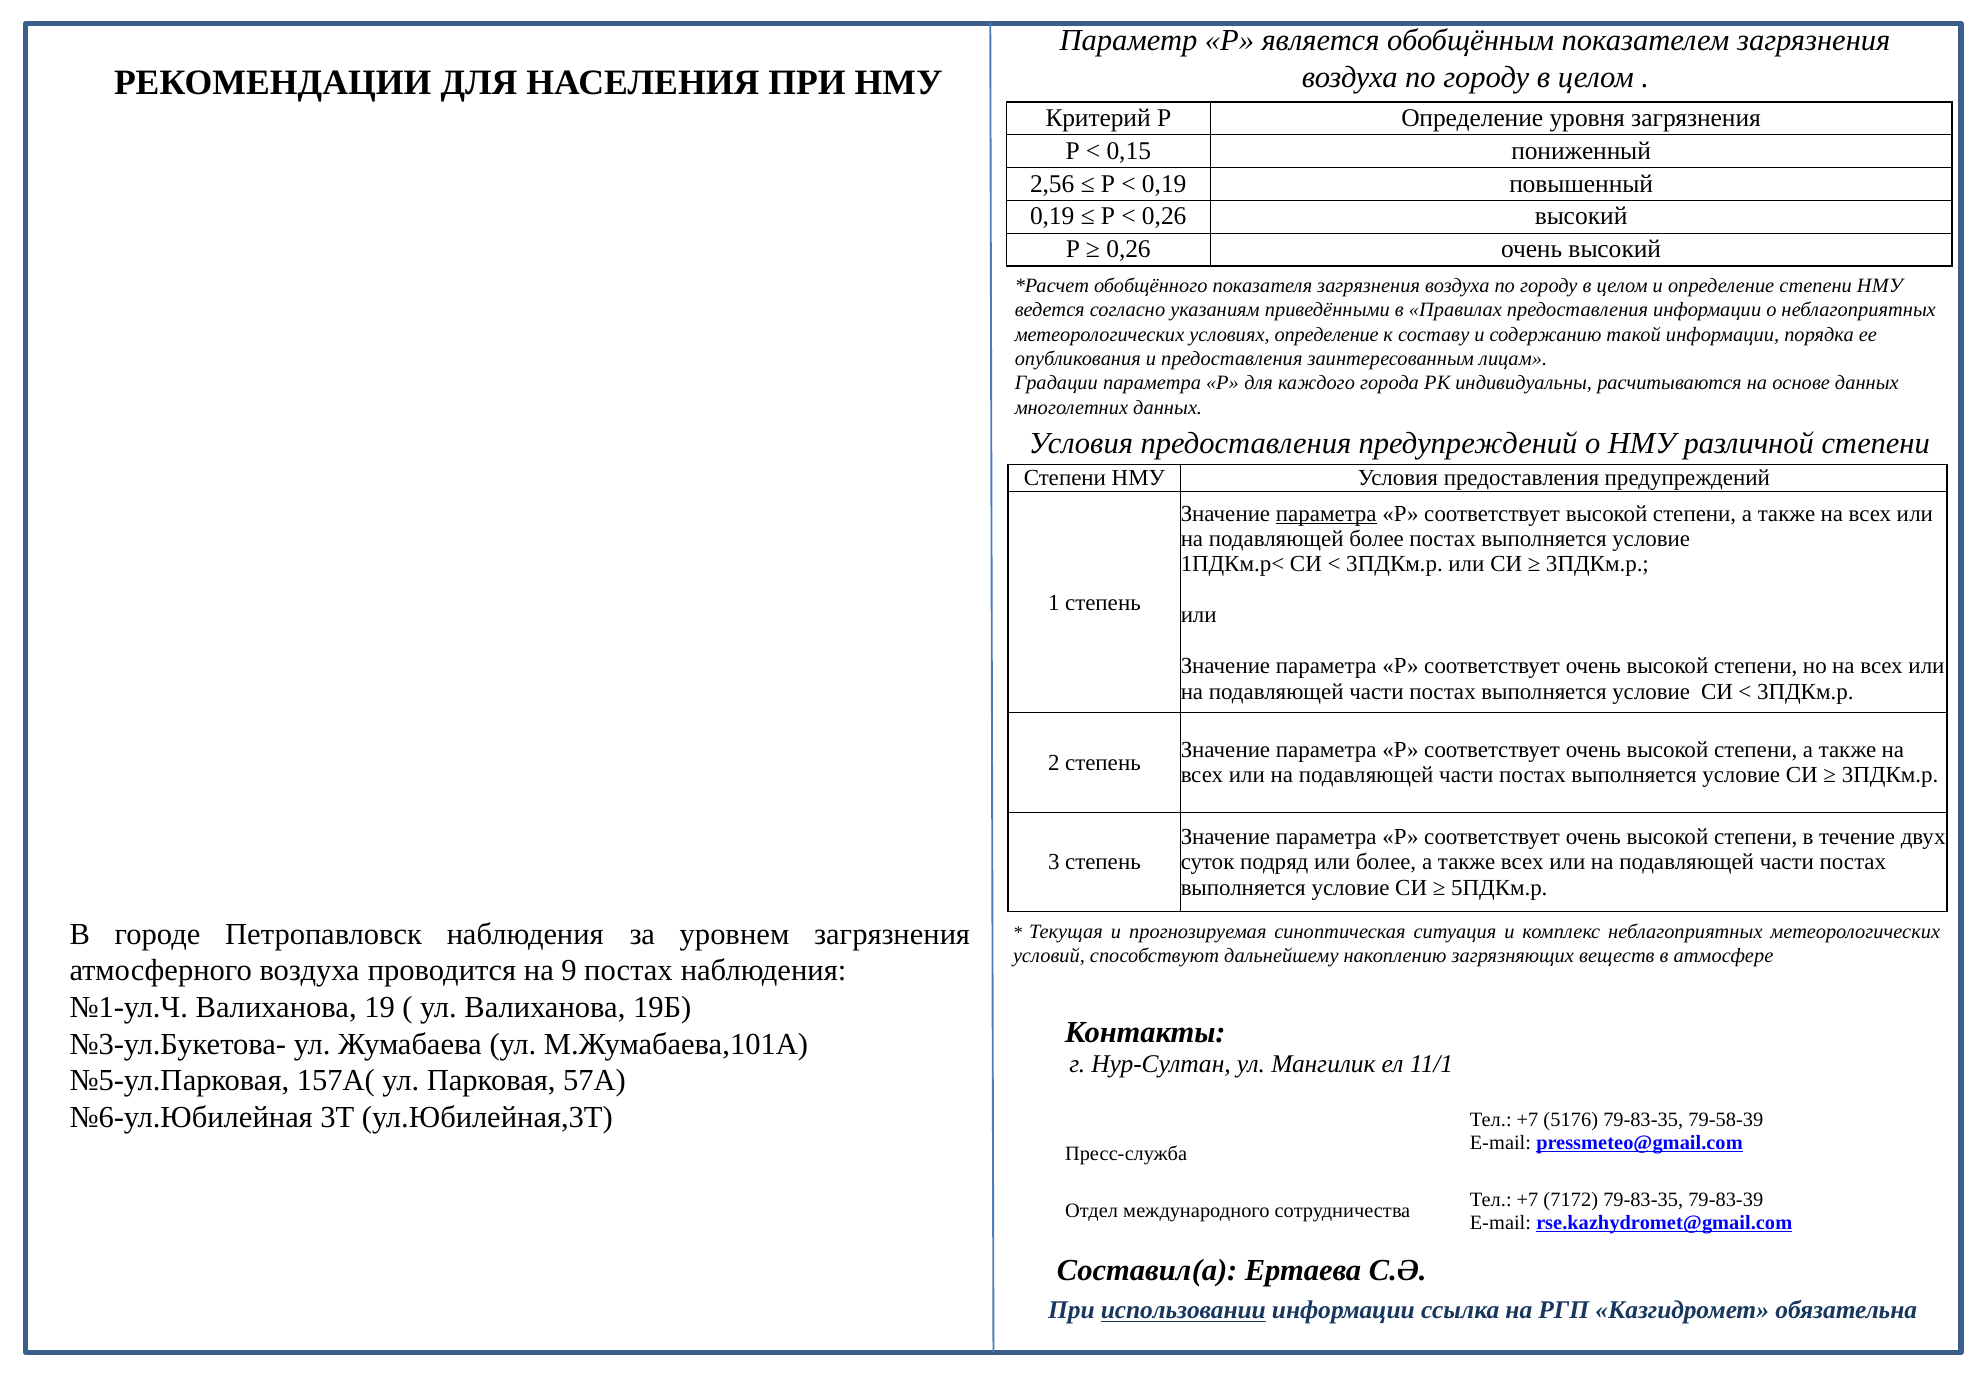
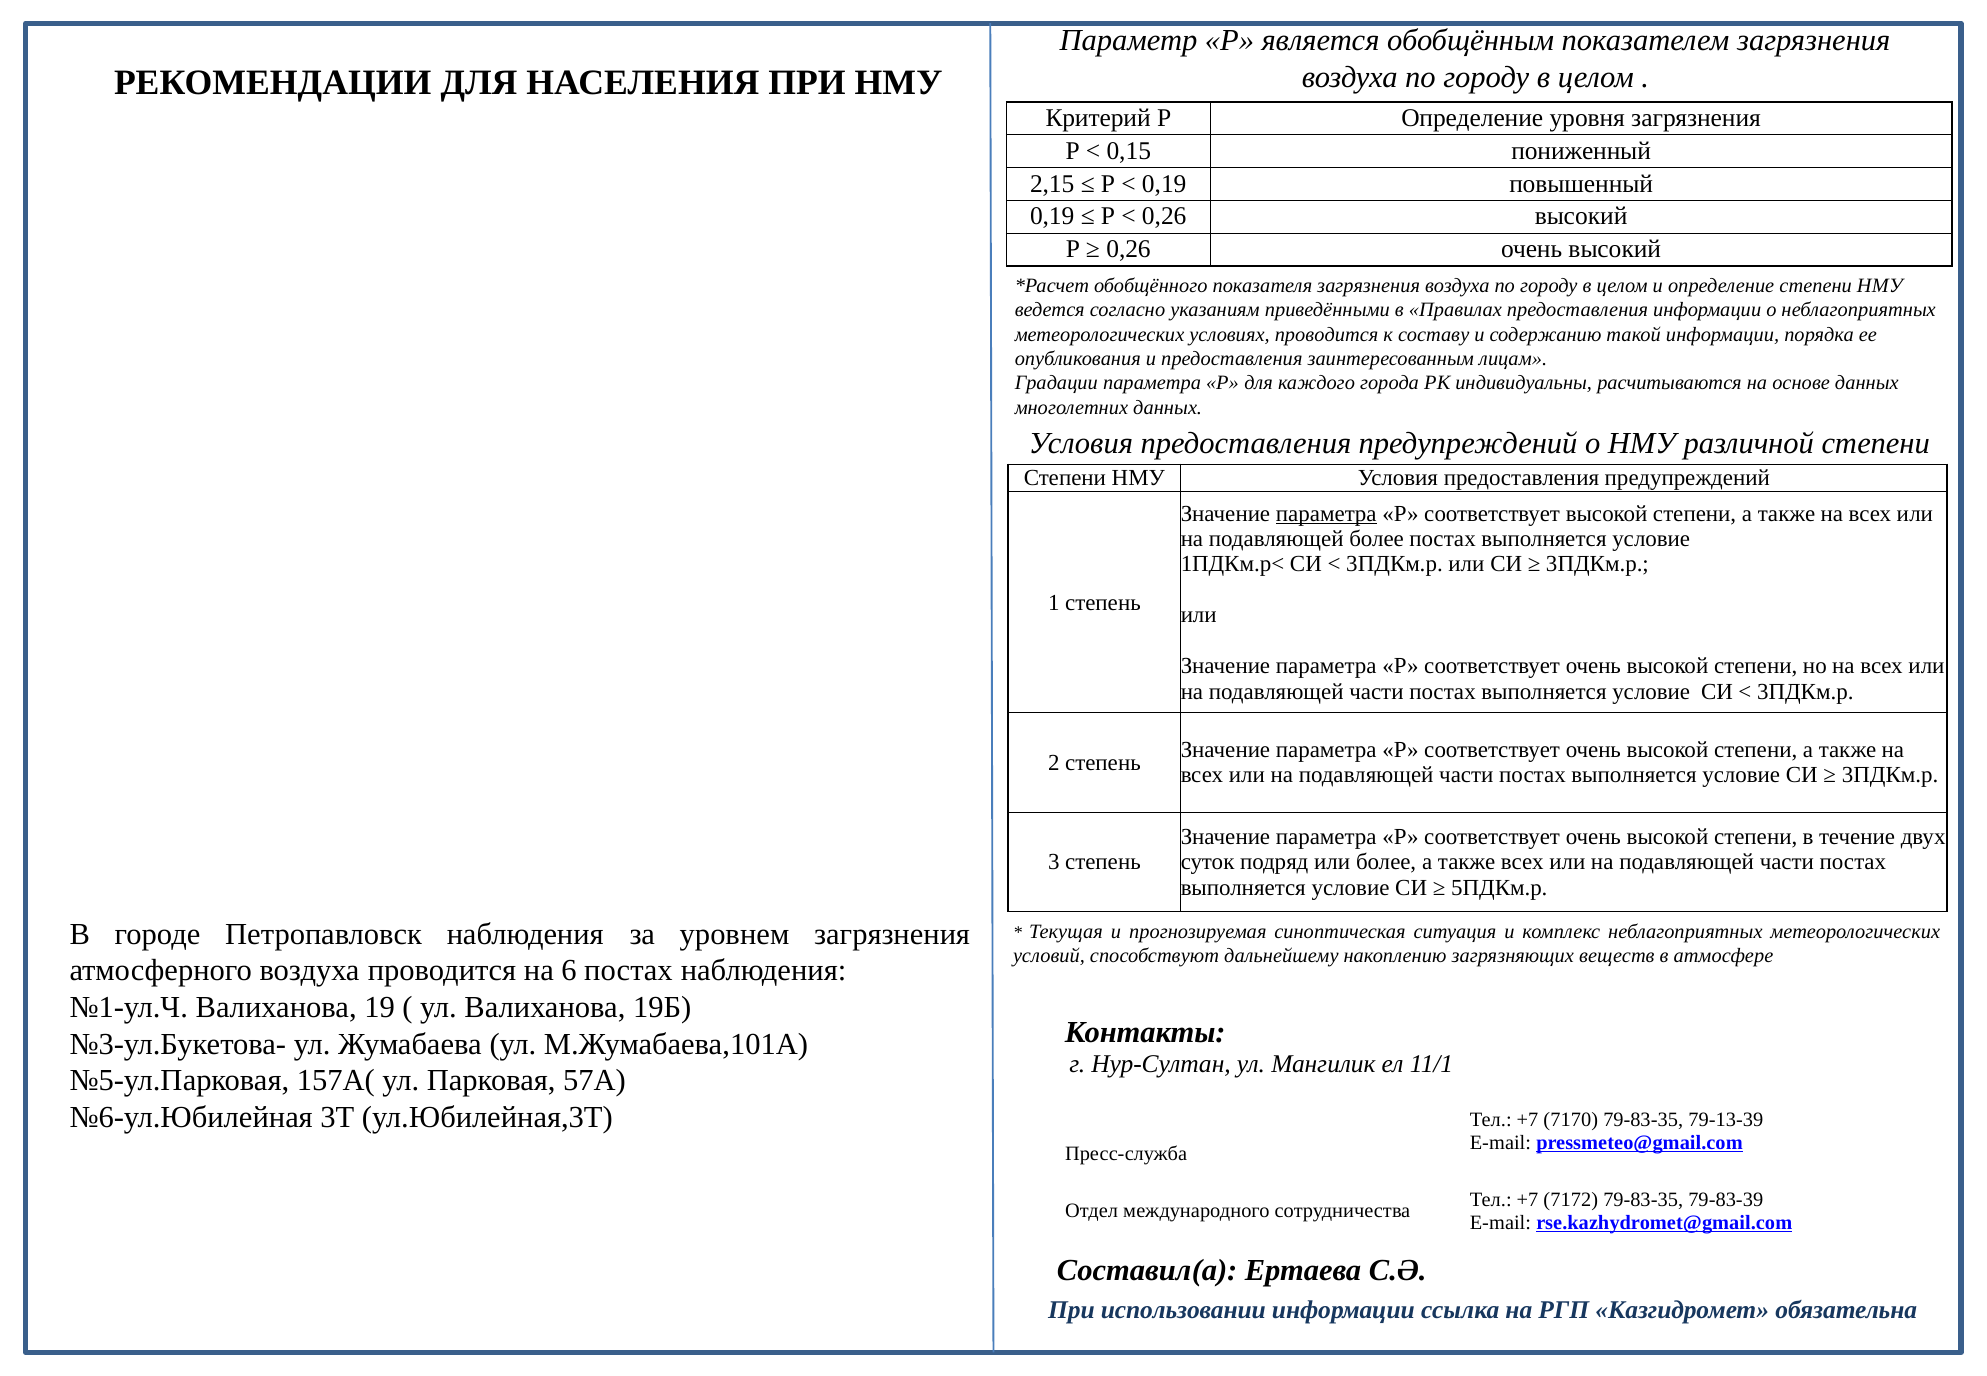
2,56: 2,56 -> 2,15
условиях определение: определение -> проводится
9: 9 -> 6
5176: 5176 -> 7170
79-58-39: 79-58-39 -> 79-13-39
использовании underline: present -> none
